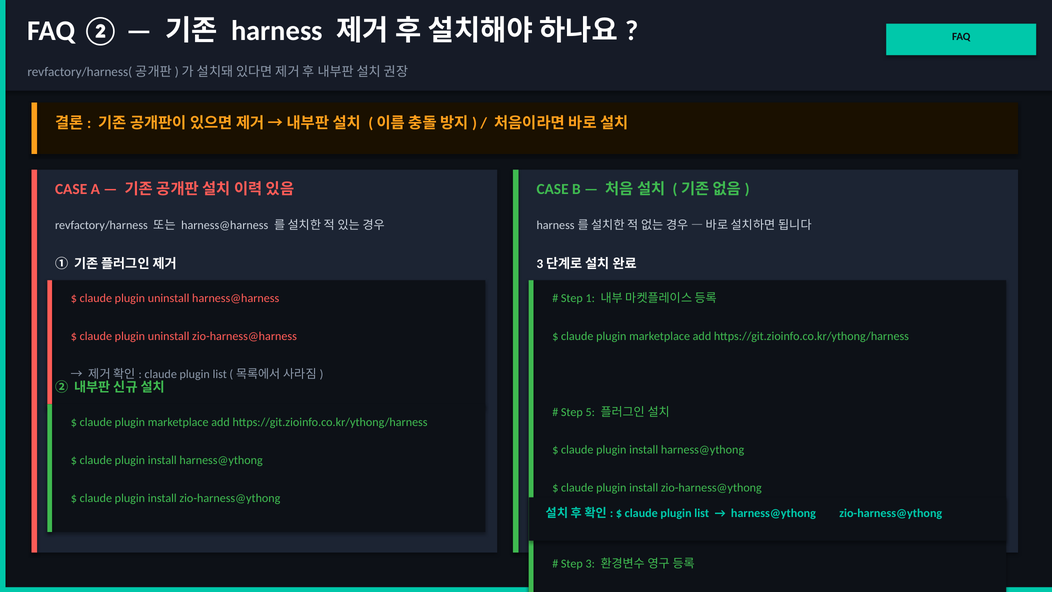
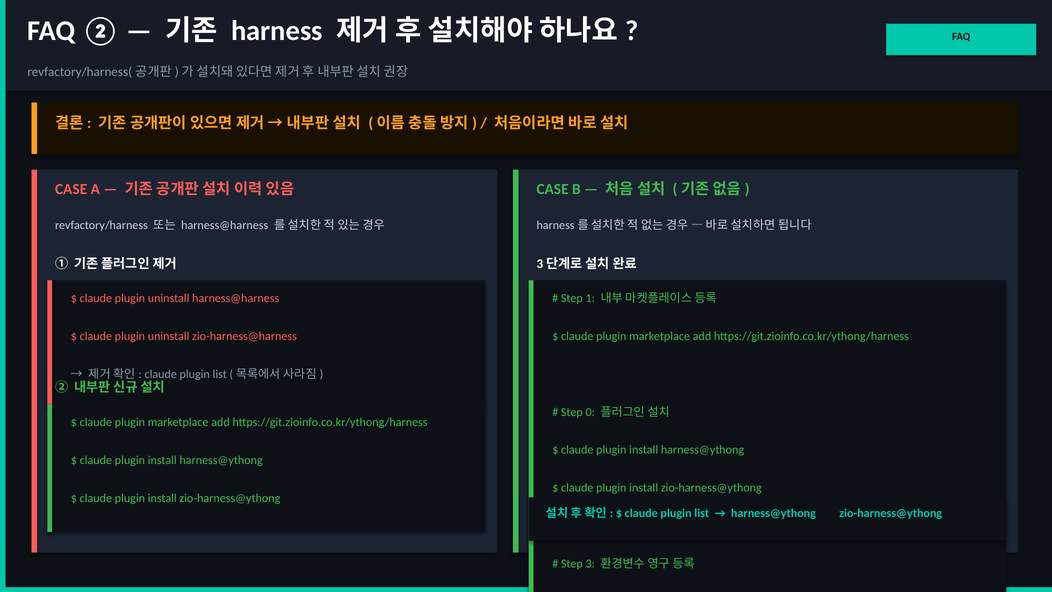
5: 5 -> 0
